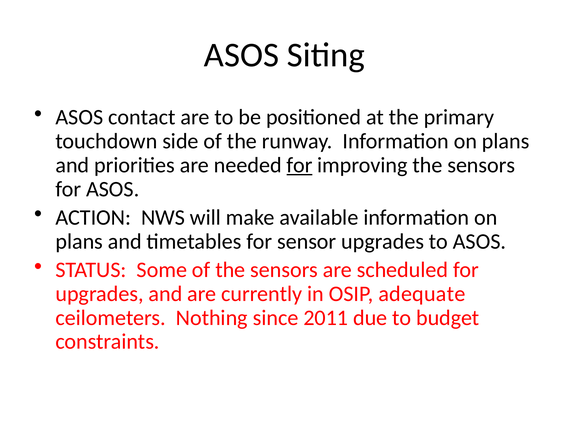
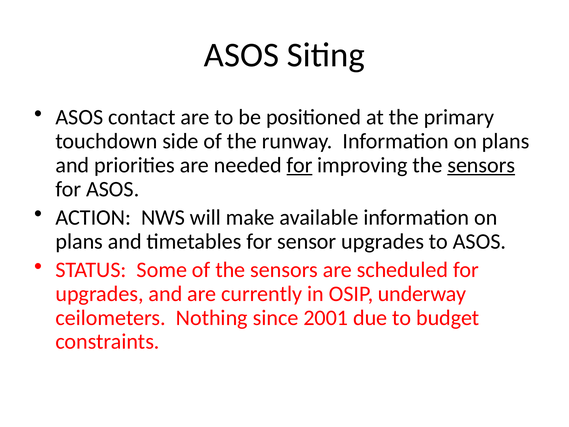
sensors at (481, 165) underline: none -> present
adequate: adequate -> underway
2011: 2011 -> 2001
